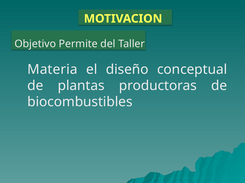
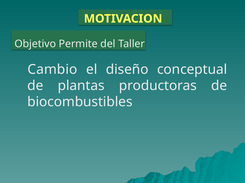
Materia: Materia -> Cambio
